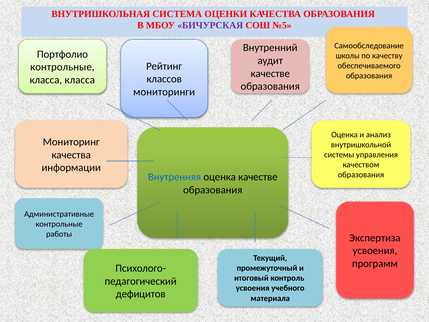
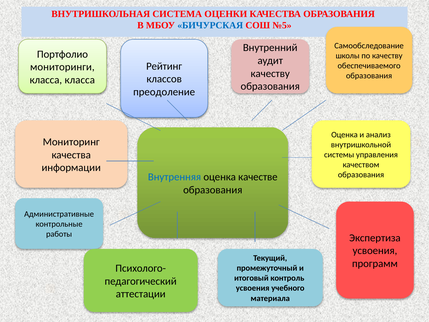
БИЧУРСКАЯ colour: purple -> blue
контрольные at (62, 67): контрольные -> мониторинги
качестве at (270, 73): качестве -> качеству
мониторинги: мониторинги -> преодоление
дефицитов: дефицитов -> аттестации
